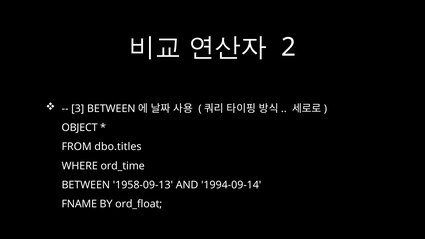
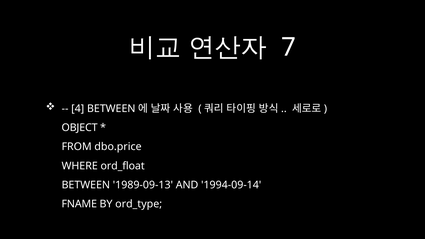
2: 2 -> 7
3: 3 -> 4
dbo.titles: dbo.titles -> dbo.price
ord_time: ord_time -> ord_float
1958-09-13: 1958-09-13 -> 1989-09-13
ord_float: ord_float -> ord_type
